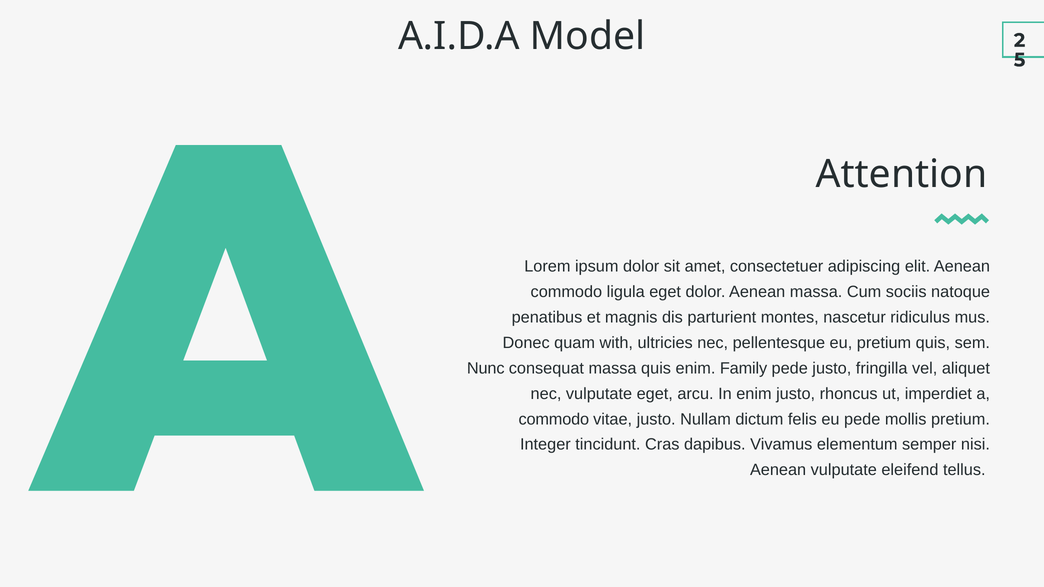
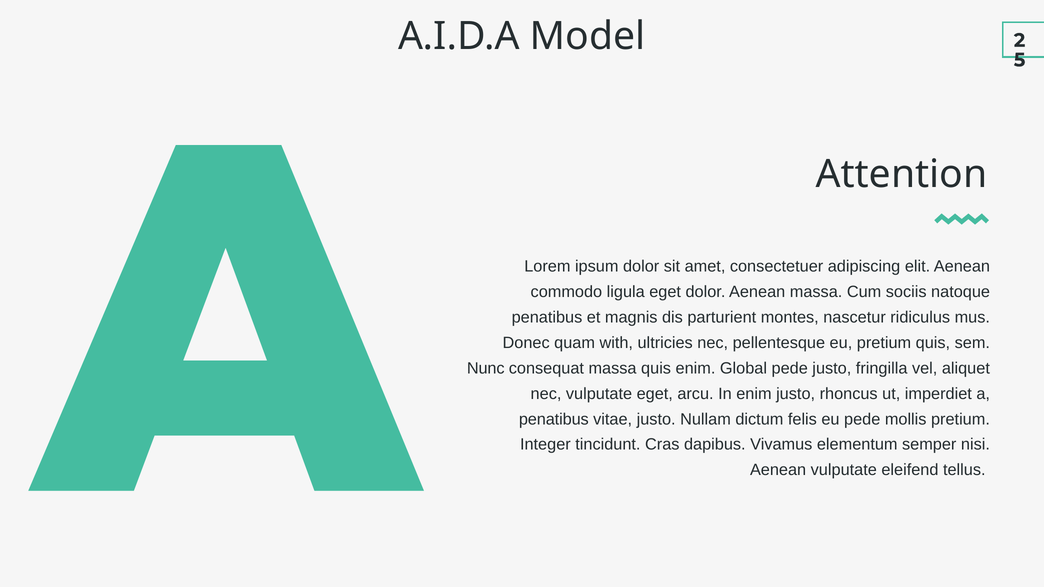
Family: Family -> Global
commodo at (554, 419): commodo -> penatibus
